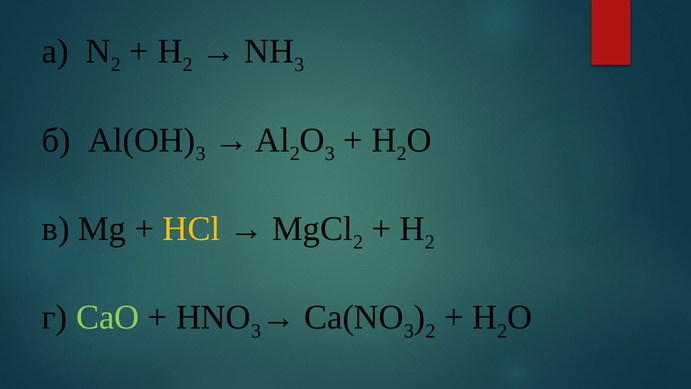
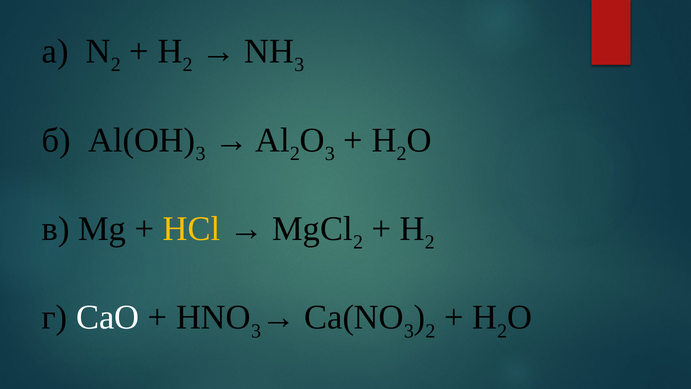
СaO colour: light green -> white
